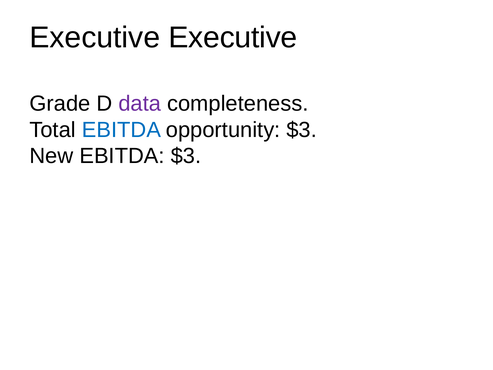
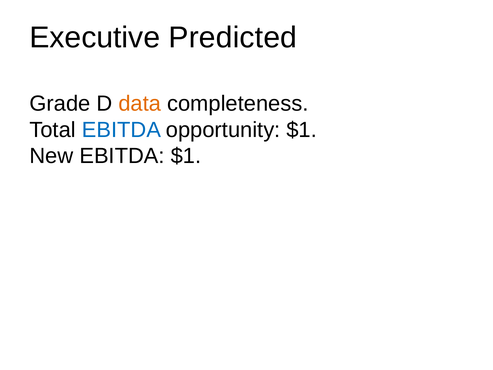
Executive Executive: Executive -> Predicted
data colour: purple -> orange
opportunity $3: $3 -> $1
EBITDA $3: $3 -> $1
